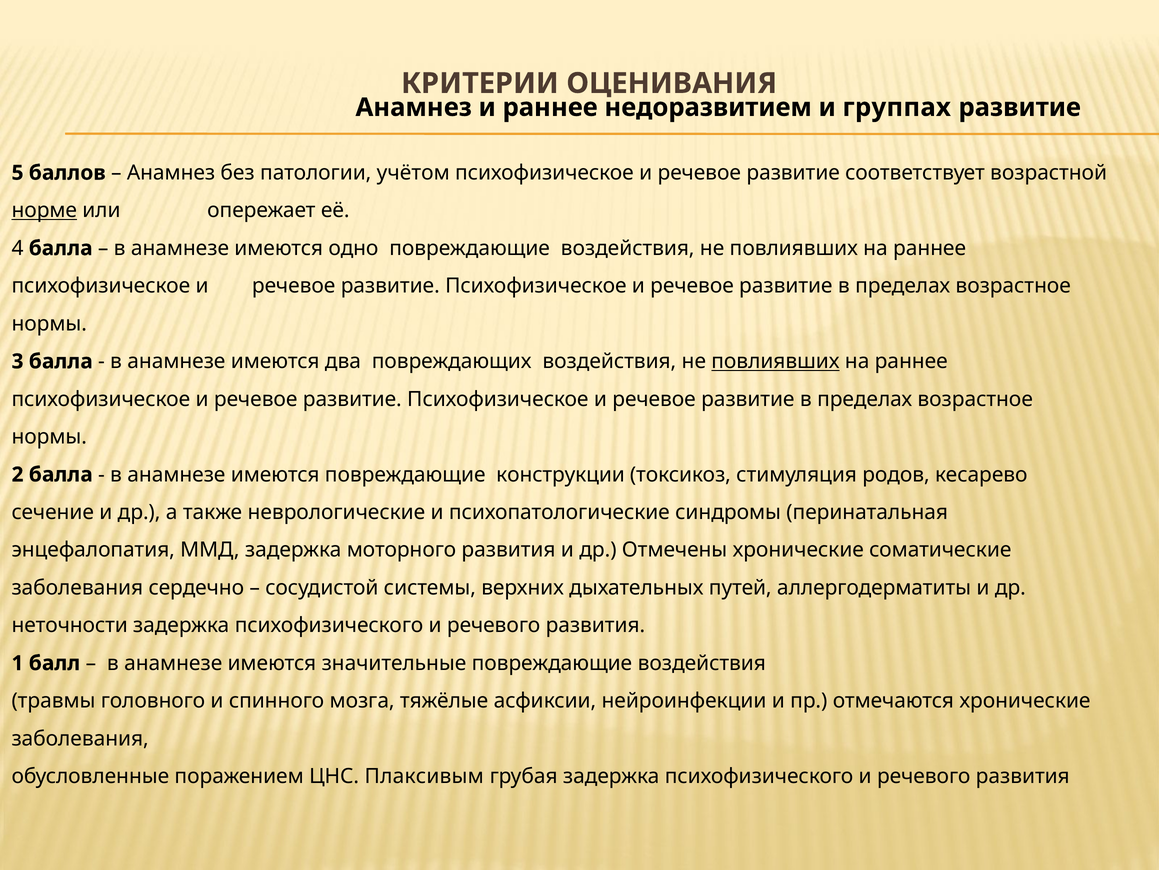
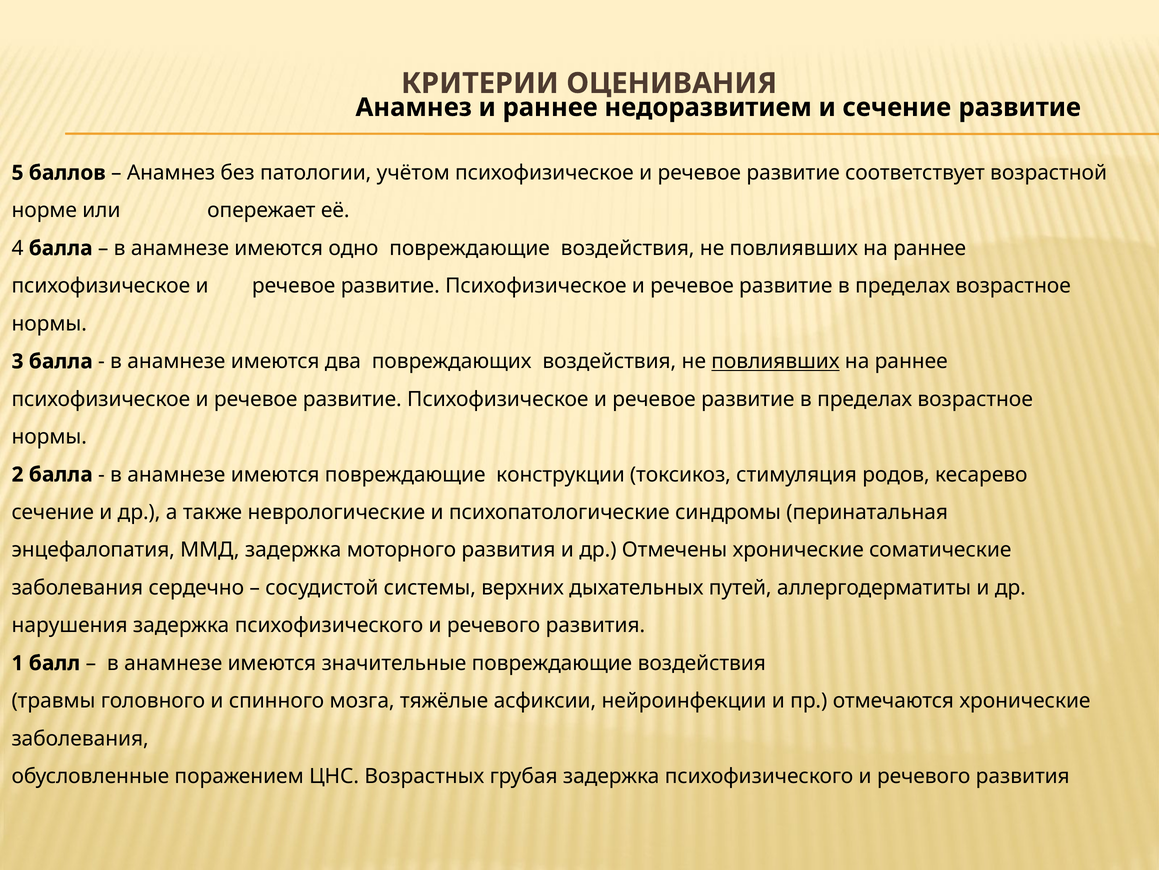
и группах: группах -> сечение
норме underline: present -> none
неточности: неточности -> нарушения
Плаксивым: Плаксивым -> Возрастных
